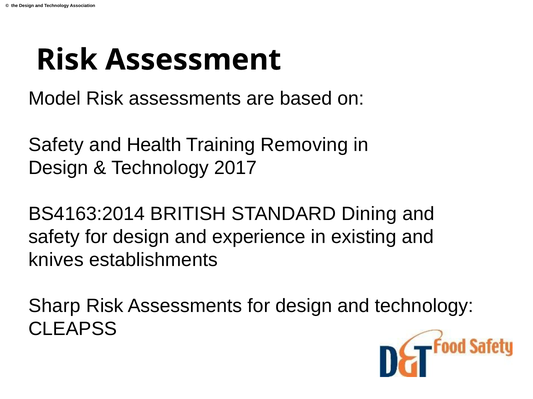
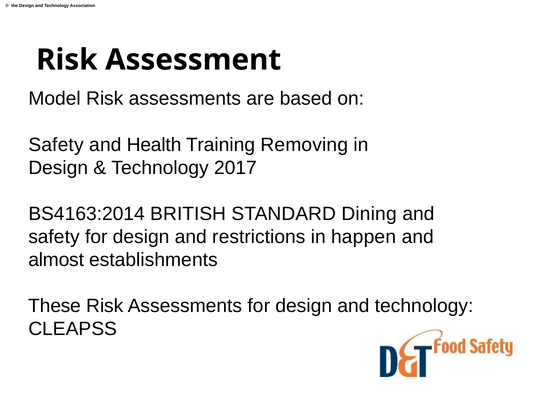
experience: experience -> restrictions
existing: existing -> happen
knives: knives -> almost
Sharp: Sharp -> These
